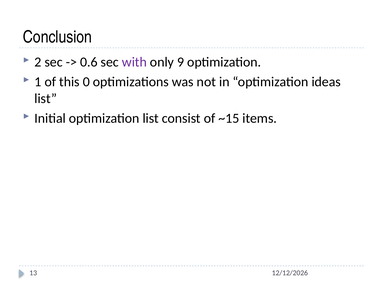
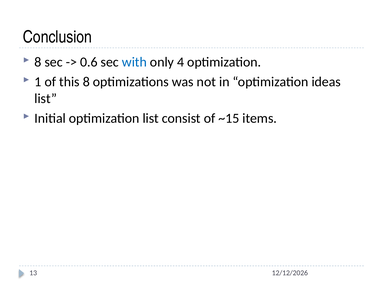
2 at (38, 62): 2 -> 8
with colour: purple -> blue
9: 9 -> 4
this 0: 0 -> 8
